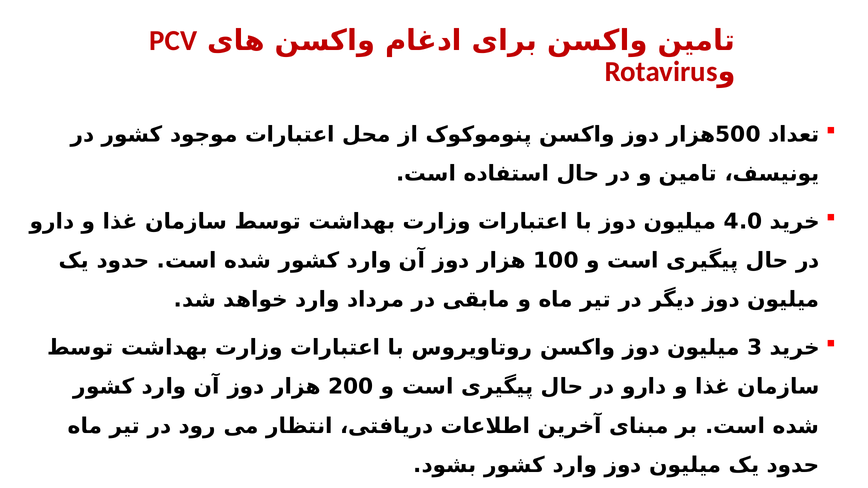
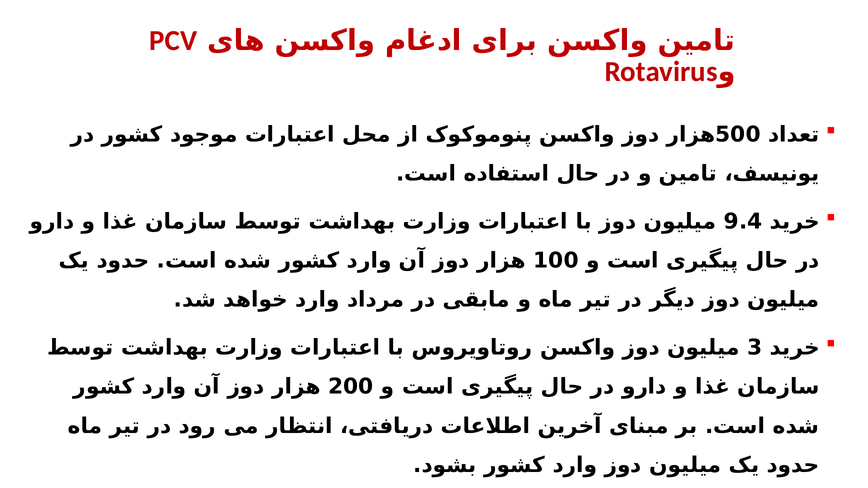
4.0: 4.0 -> 9.4
